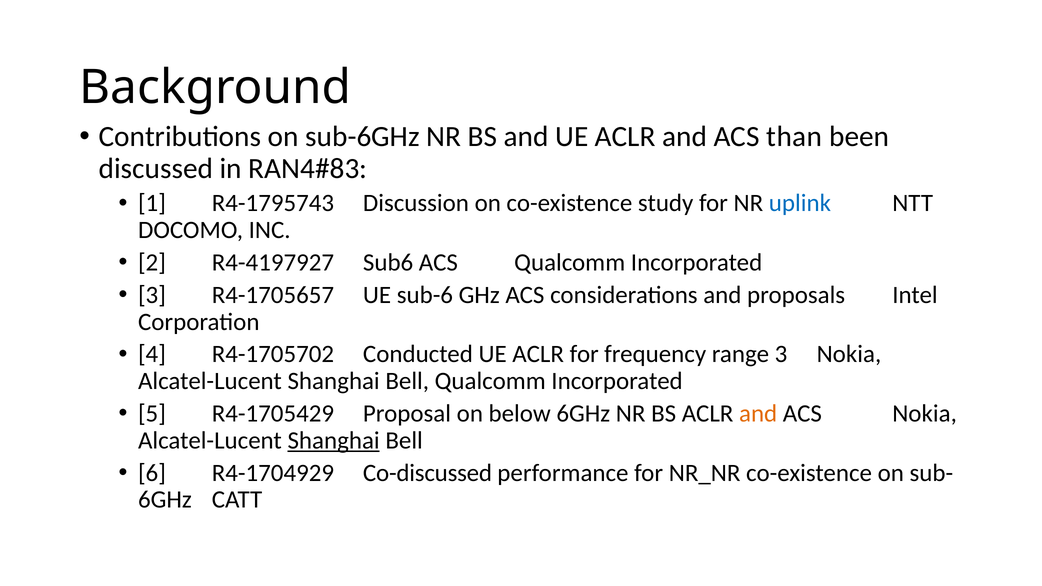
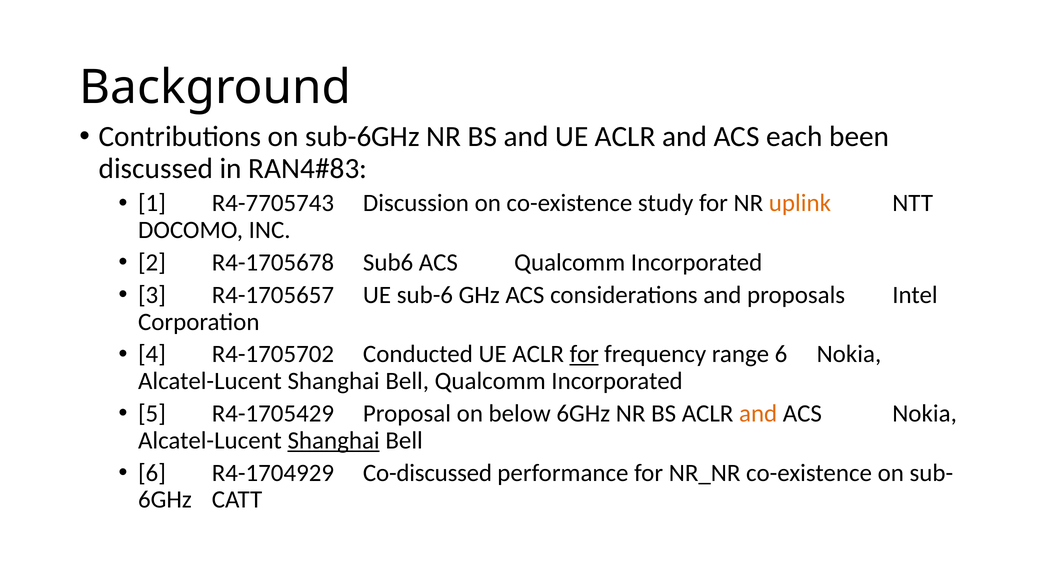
than: than -> each
R4-1795743: R4-1795743 -> R4-7705743
uplink colour: blue -> orange
R4-4197927: R4-4197927 -> R4-1705678
for at (584, 354) underline: none -> present
range 3: 3 -> 6
